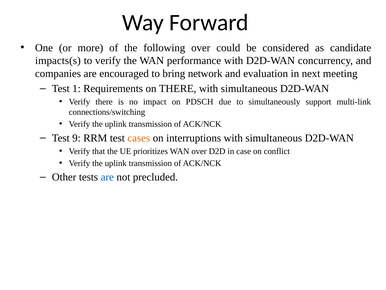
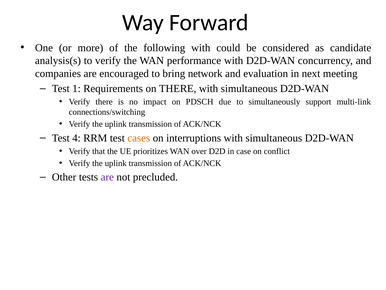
following over: over -> with
impacts(s: impacts(s -> analysis(s
9: 9 -> 4
are at (107, 177) colour: blue -> purple
